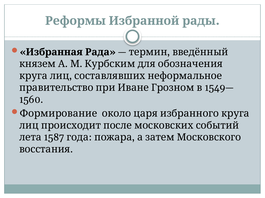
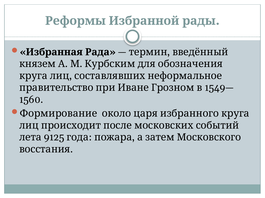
1587: 1587 -> 9125
